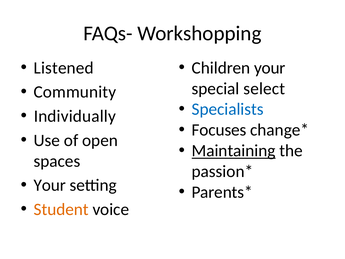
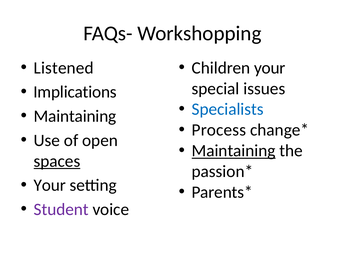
select: select -> issues
Community: Community -> Implications
Individually at (75, 116): Individually -> Maintaining
Focuses: Focuses -> Process
spaces underline: none -> present
Student colour: orange -> purple
